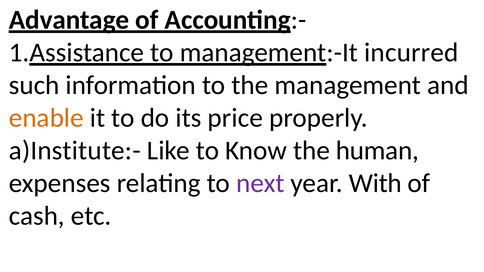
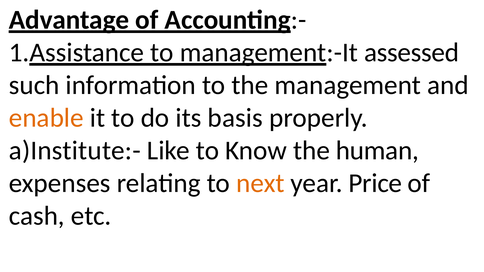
incurred: incurred -> assessed
price: price -> basis
next colour: purple -> orange
With: With -> Price
